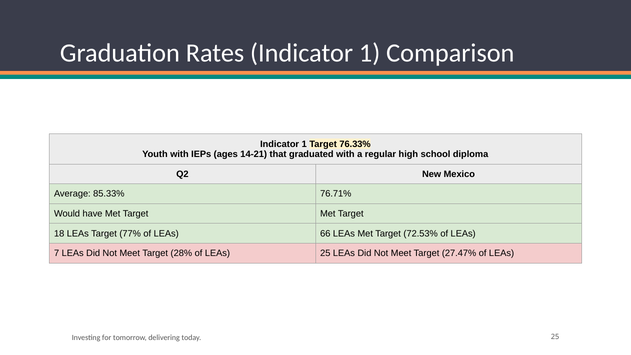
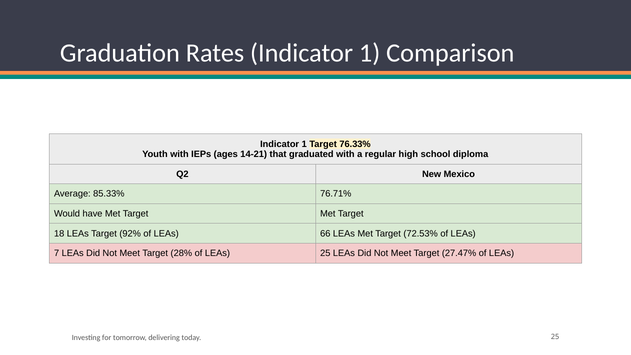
77%: 77% -> 92%
